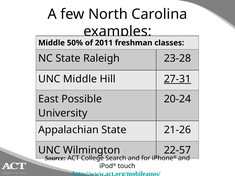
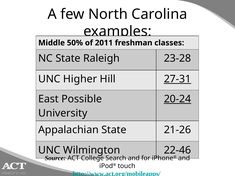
UNC Middle: Middle -> Higher
20-24 underline: none -> present
22-57: 22-57 -> 22-46
